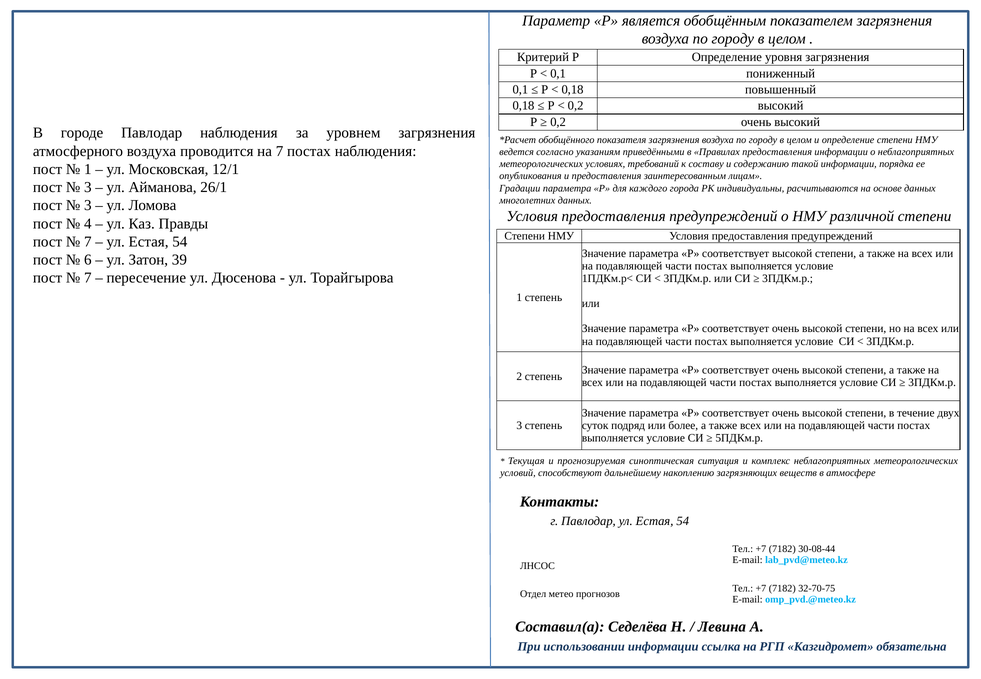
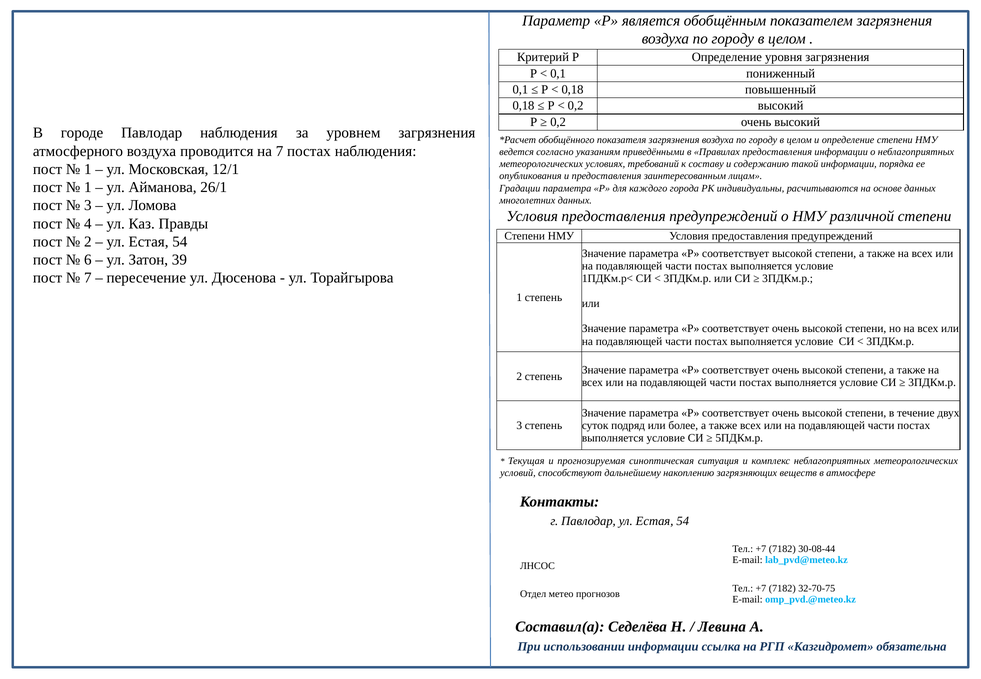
3 at (88, 187): 3 -> 1
7 at (88, 242): 7 -> 2
